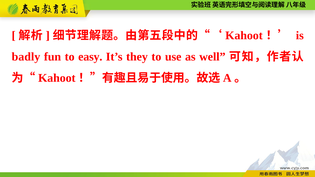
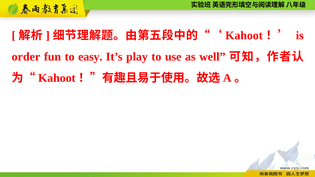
badly: badly -> order
they: they -> play
